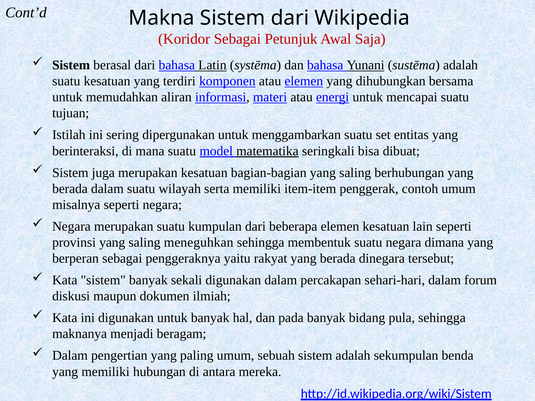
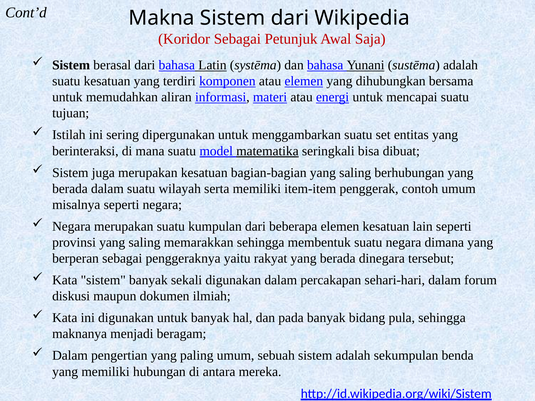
meneguhkan: meneguhkan -> memarakkan
